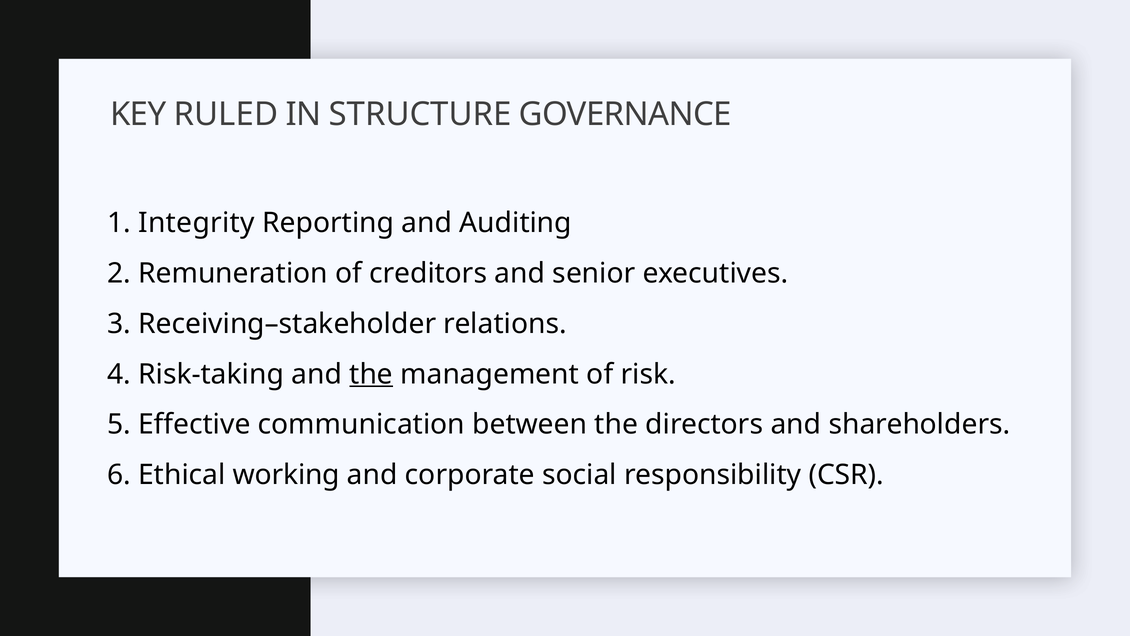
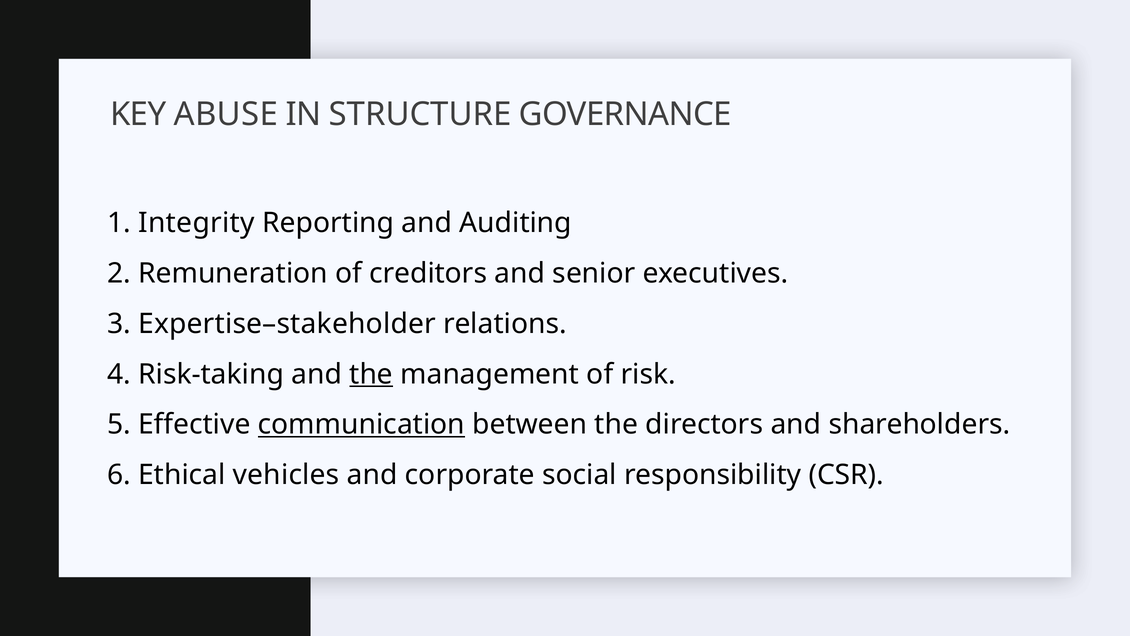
RULED: RULED -> ABUSE
Receiving–stakeholder: Receiving–stakeholder -> Expertise–stakeholder
communication underline: none -> present
working: working -> vehicles
